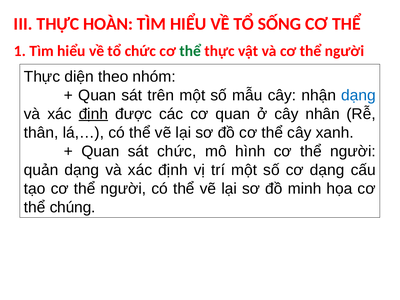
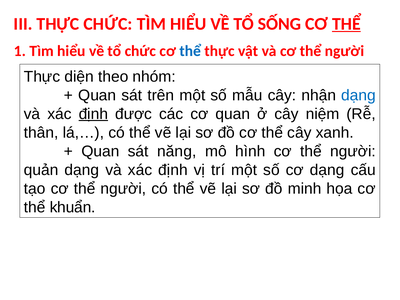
THỰC HOÀN: HOÀN -> CHỨC
THỂ at (346, 24) underline: none -> present
thể at (190, 51) colour: green -> blue
nhân: nhân -> niệm
sát chức: chức -> năng
chúng: chúng -> khuẩn
